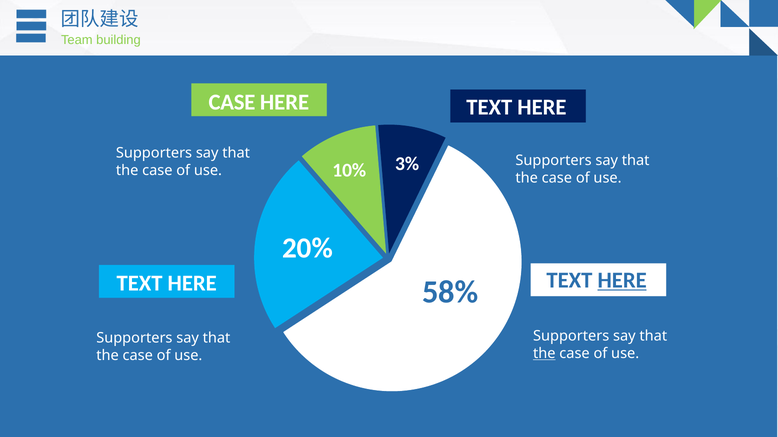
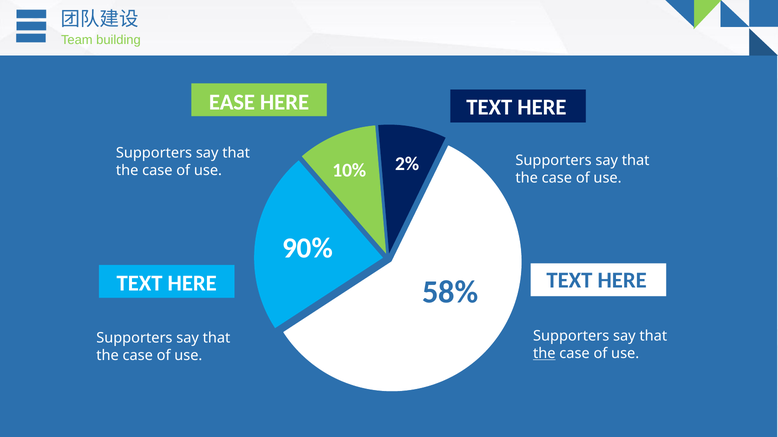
CASE at (232, 102): CASE -> EASE
3%: 3% -> 2%
20%: 20% -> 90%
HERE at (622, 281) underline: present -> none
